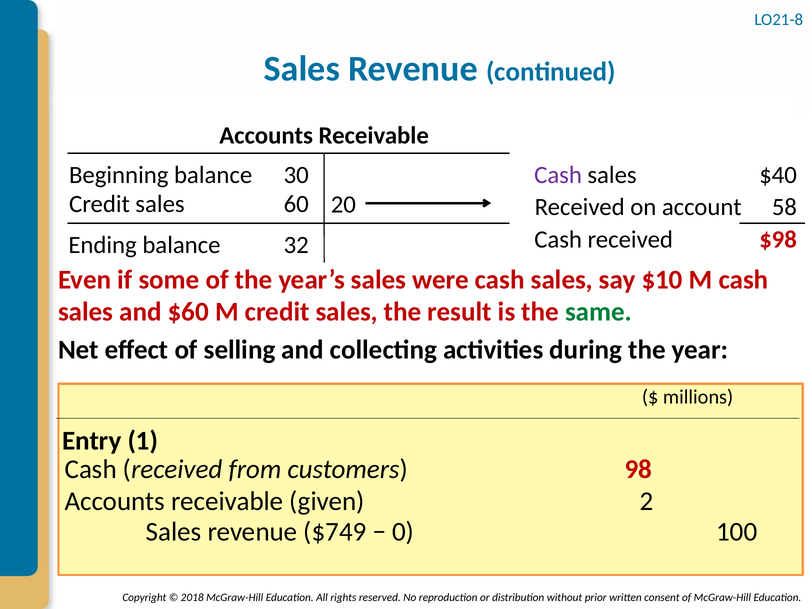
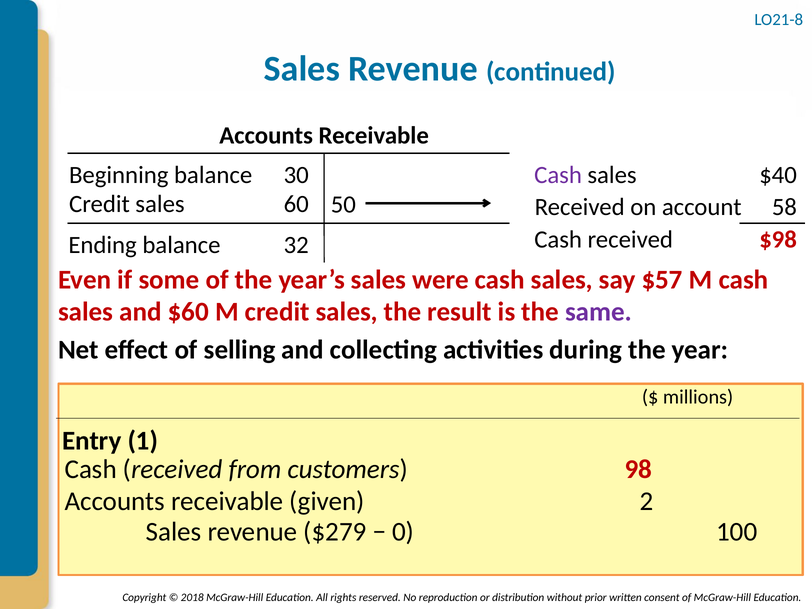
20: 20 -> 50
$10: $10 -> $57
same colour: green -> purple
$749: $749 -> $279
